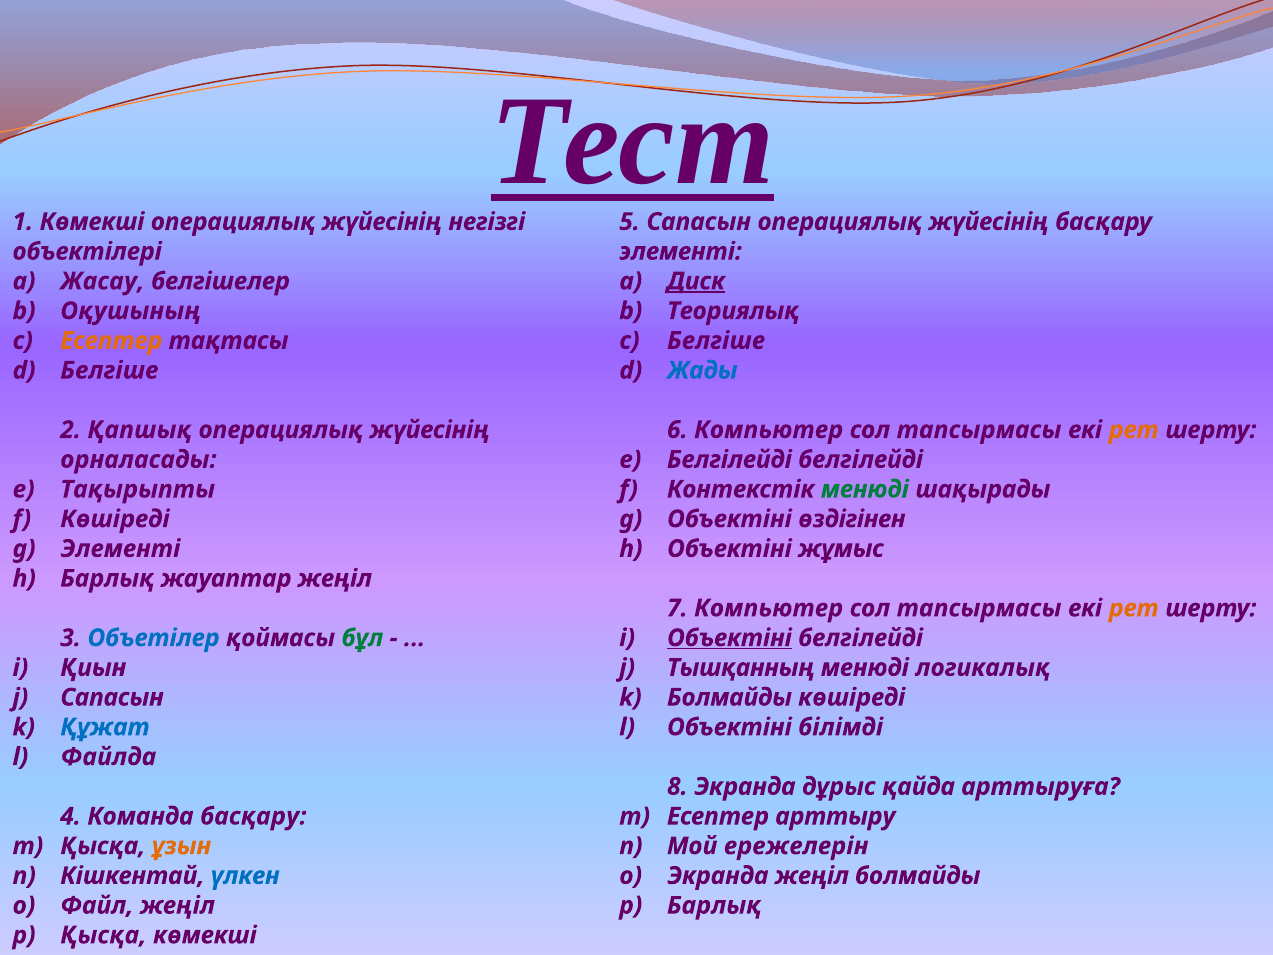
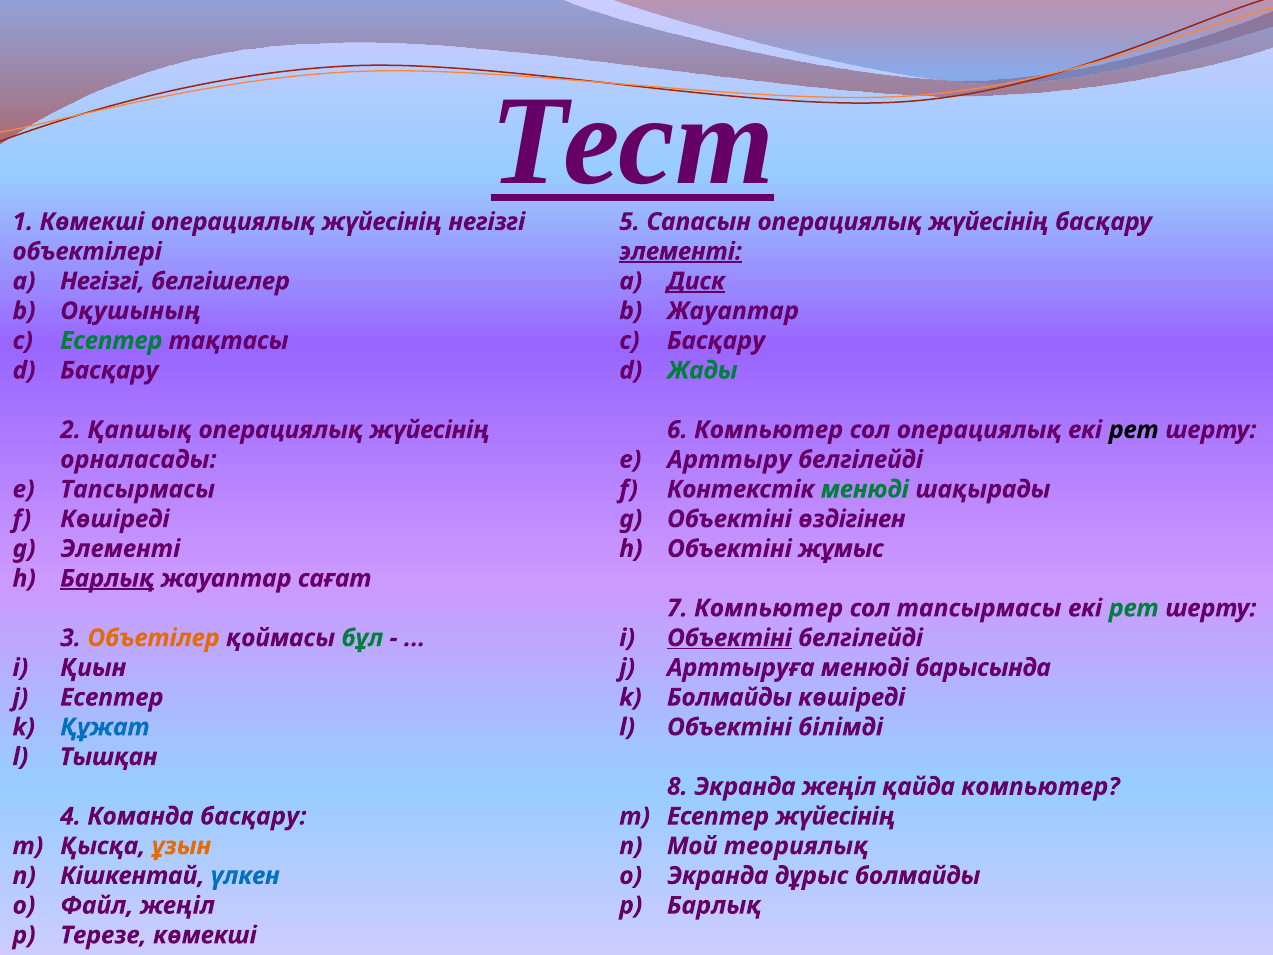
элементі at (681, 251) underline: none -> present
Жасау at (102, 281): Жасау -> Негізгі
Теориялық at (733, 311): Теориялық -> Жауаптар
Есептер at (111, 341) colour: orange -> green
Белгіше at (716, 341): Белгіше -> Басқару
Белгіше at (109, 370): Белгіше -> Басқару
Жады colour: blue -> green
тапсырмасы at (979, 430): тапсырмасы -> операциялық
рет at (1134, 430) colour: orange -> black
Белгілейді at (729, 459): Белгілейді -> Арттыру
Тақырыпты at (138, 489): Тақырыпты -> Тапсырмасы
Барлық at (107, 578) underline: none -> present
жауаптар жеңіл: жеңіл -> сағат
рет at (1134, 608) colour: orange -> green
Объетілер colour: blue -> orange
Тышқанның: Тышқанның -> Арттыруға
логикалық: логикалық -> барысында
Сапасын at (112, 697): Сапасын -> Есептер
Файлда: Файлда -> Тышқан
Экранда дұрыс: дұрыс -> жеңіл
қайда арттыруға: арттыруға -> компьютер
Есептер арттыру: арттыру -> жүйесінің
ережелерін: ережелерін -> теориялық
Экранда жеңіл: жеңіл -> дұрыс
Қысқа at (103, 935): Қысқа -> Терезе
